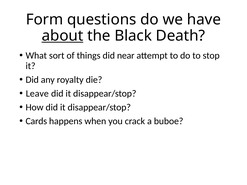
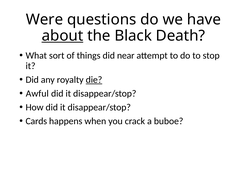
Form: Form -> Were
die underline: none -> present
Leave: Leave -> Awful
